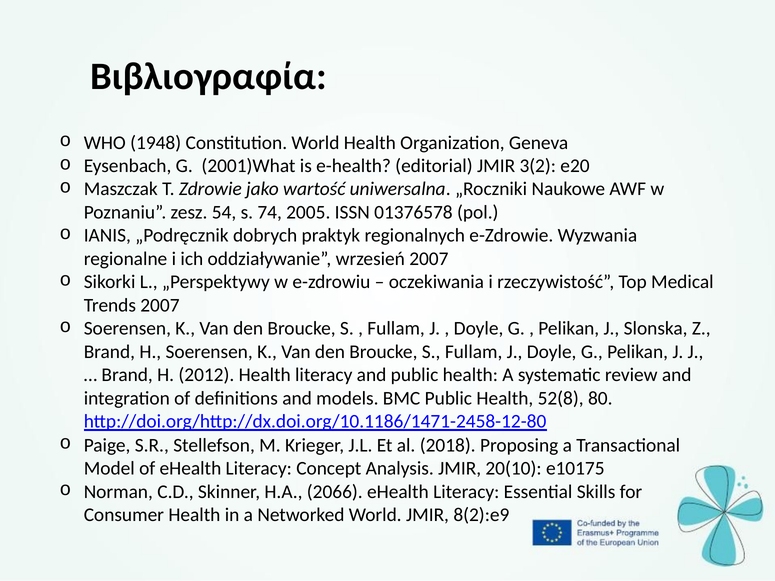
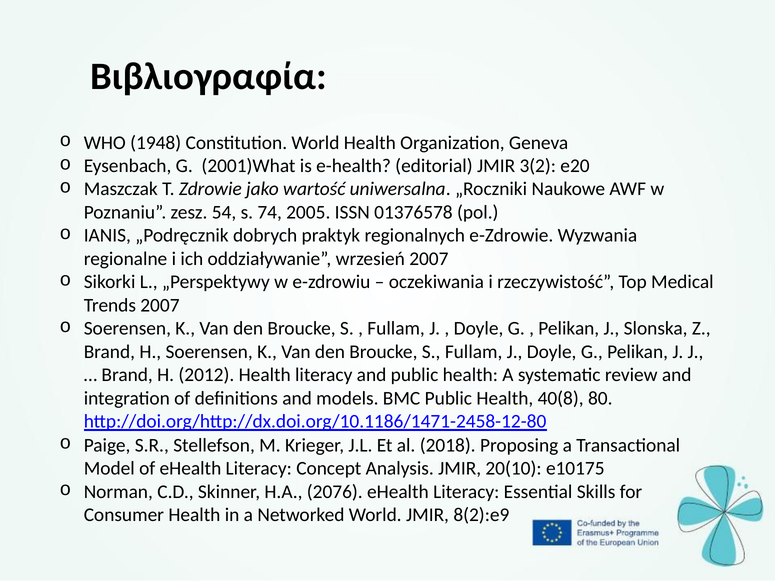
52(8: 52(8 -> 40(8
2066: 2066 -> 2076
